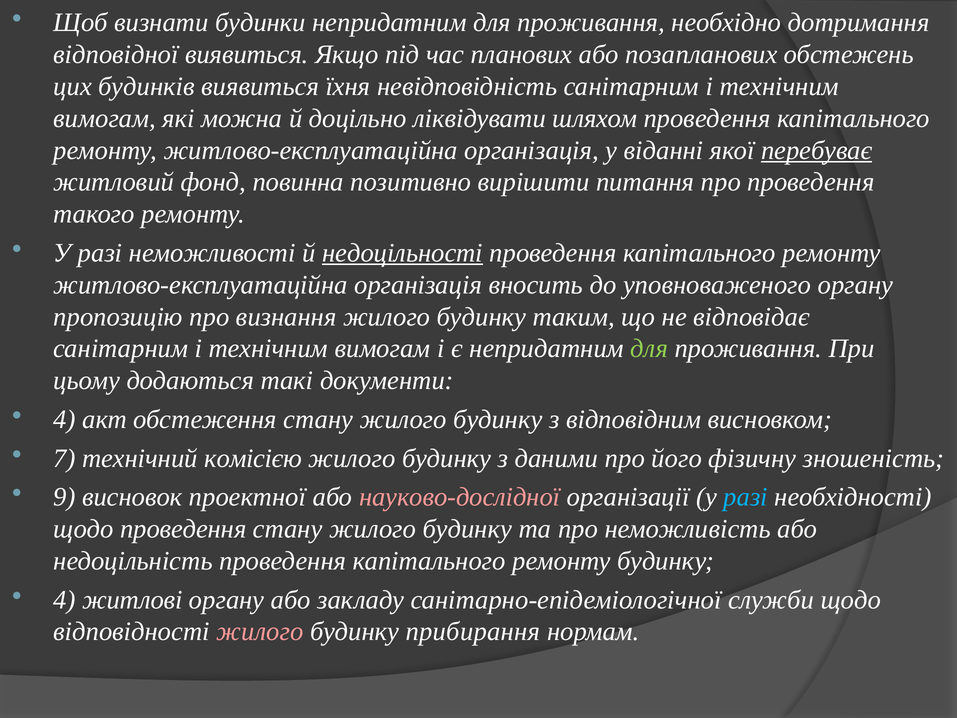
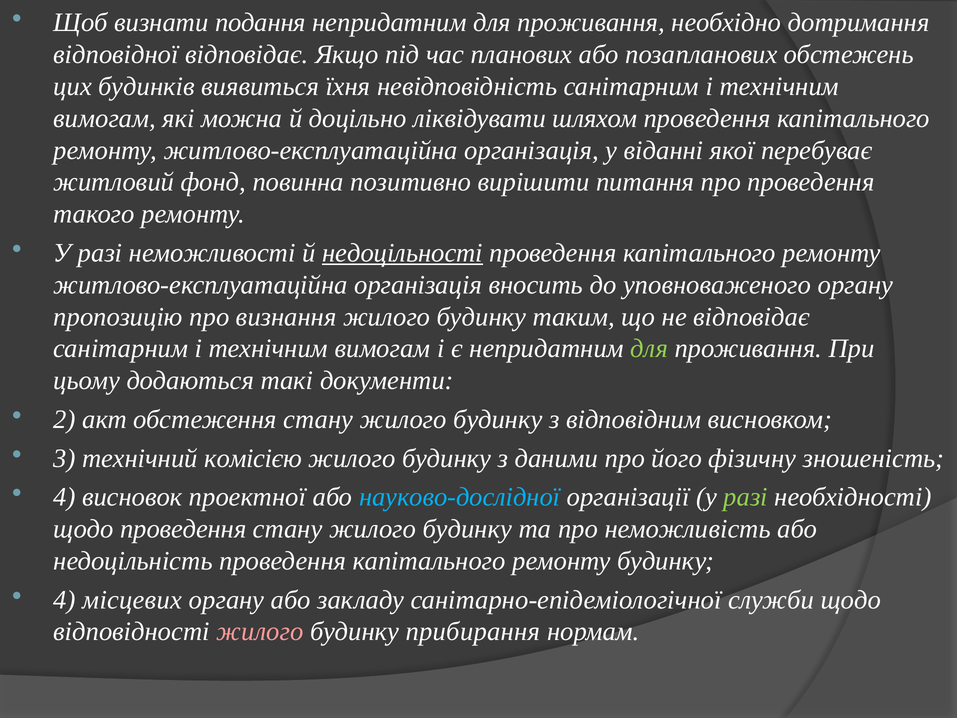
будинки: будинки -> подання
відповідної виявиться: виявиться -> відповідає
перебуває underline: present -> none
4 at (64, 419): 4 -> 2
7: 7 -> 3
9 at (64, 497): 9 -> 4
науково-дослідної colour: pink -> light blue
разі at (746, 497) colour: light blue -> light green
житлові: житлові -> місцевих
